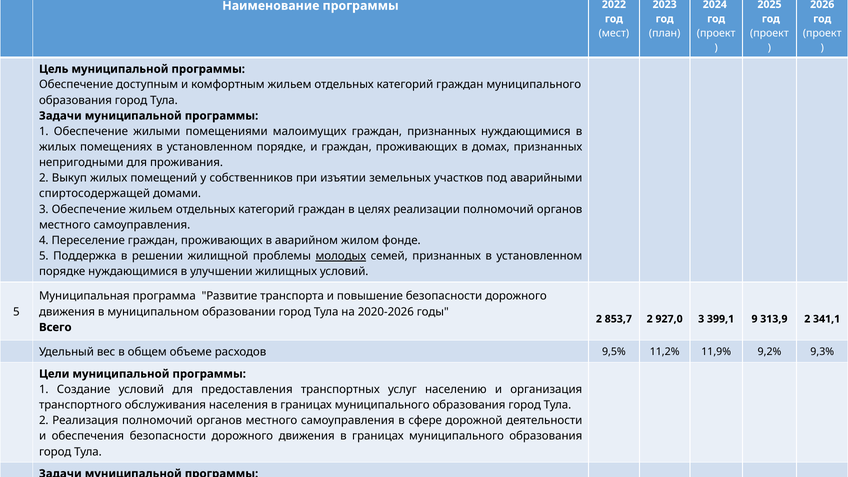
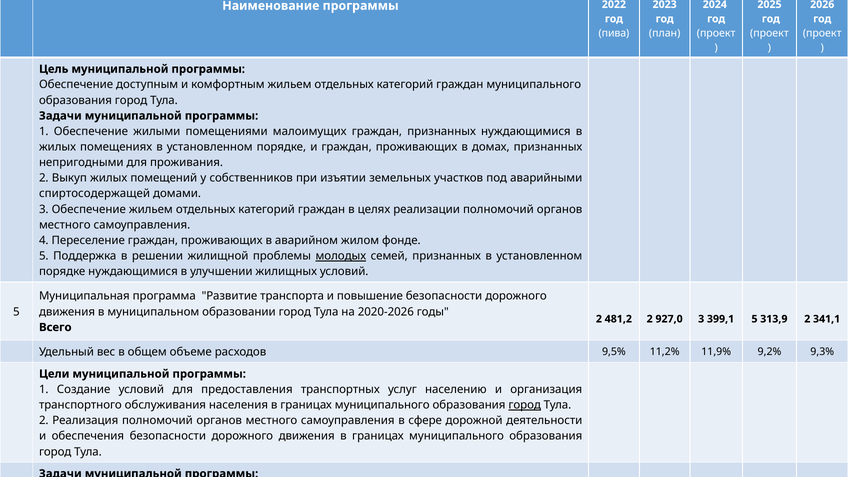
мест: мест -> пива
853,7: 853,7 -> 481,2
399,1 9: 9 -> 5
город at (525, 405) underline: none -> present
